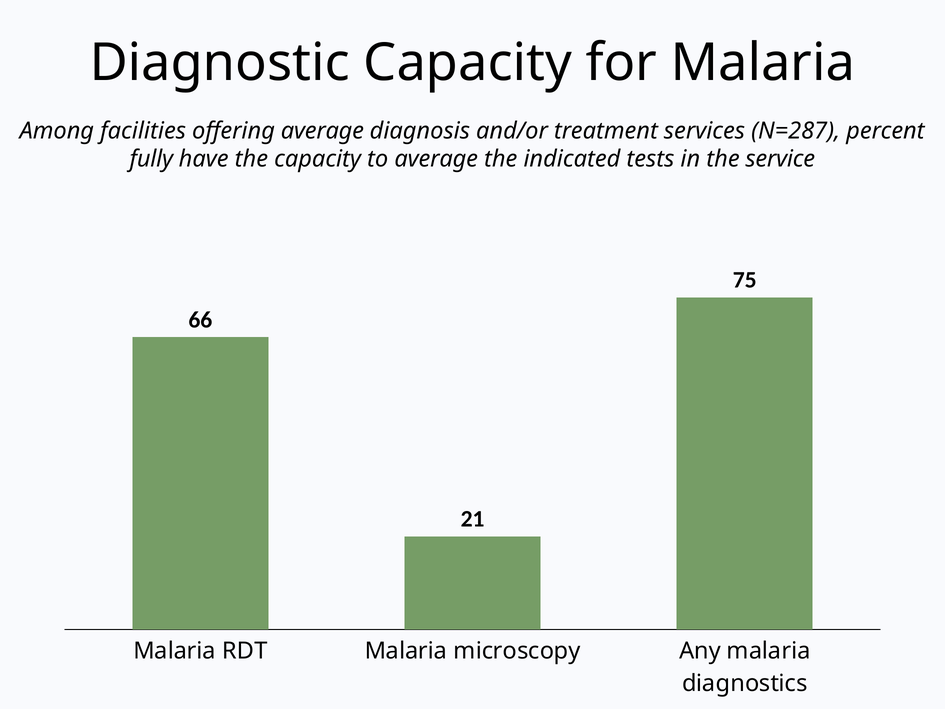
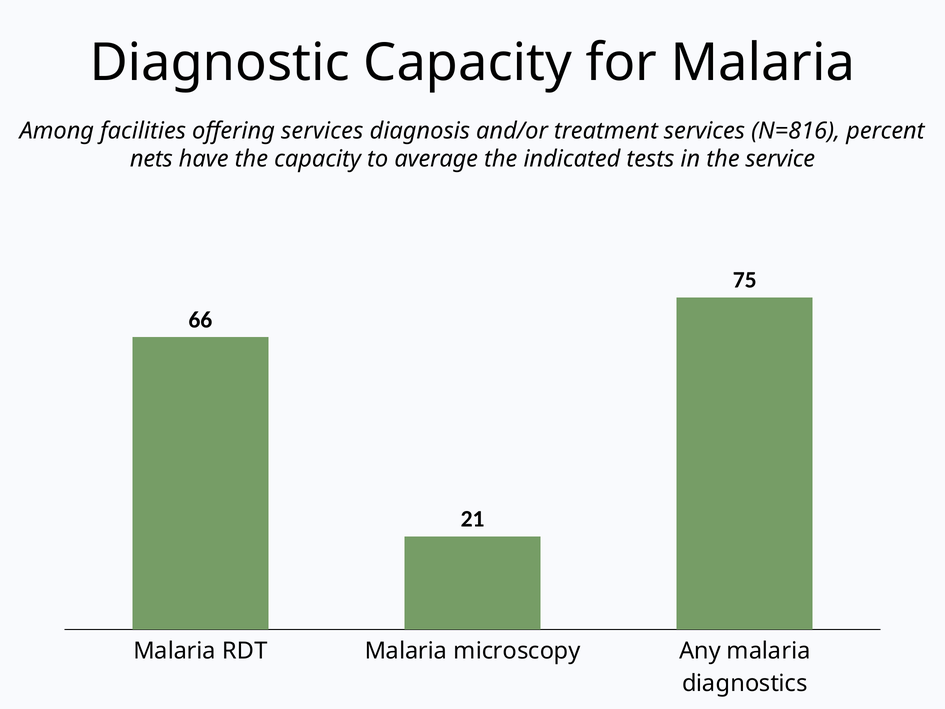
offering average: average -> services
N=287: N=287 -> N=816
fully: fully -> nets
